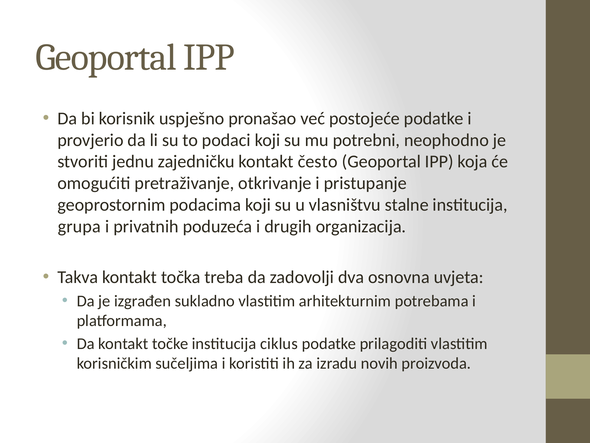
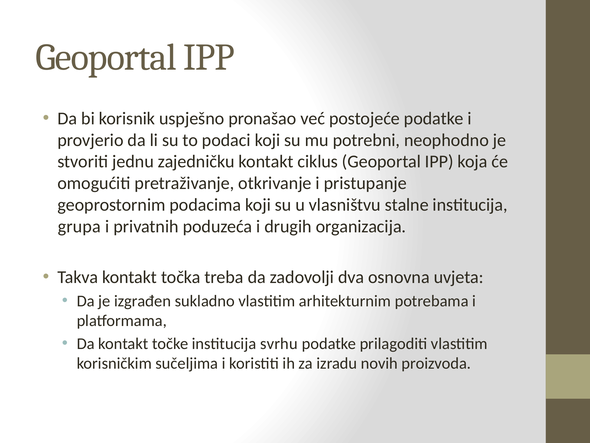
često: često -> ciklus
ciklus: ciklus -> svrhu
